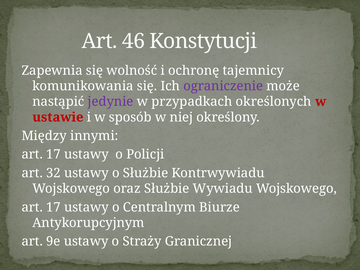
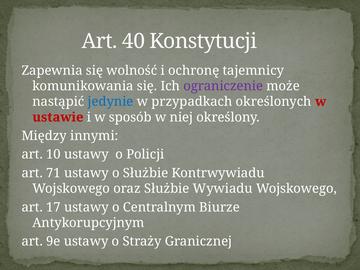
46: 46 -> 40
jedynie colour: purple -> blue
17 at (53, 154): 17 -> 10
32: 32 -> 71
